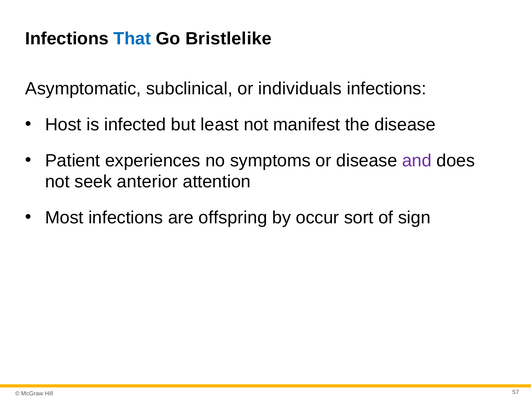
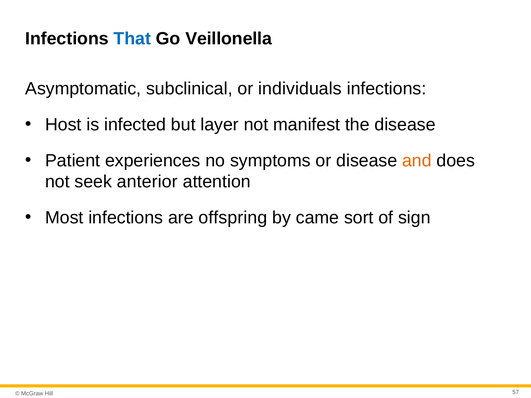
Bristlelike: Bristlelike -> Veillonella
least: least -> layer
and colour: purple -> orange
occur: occur -> came
